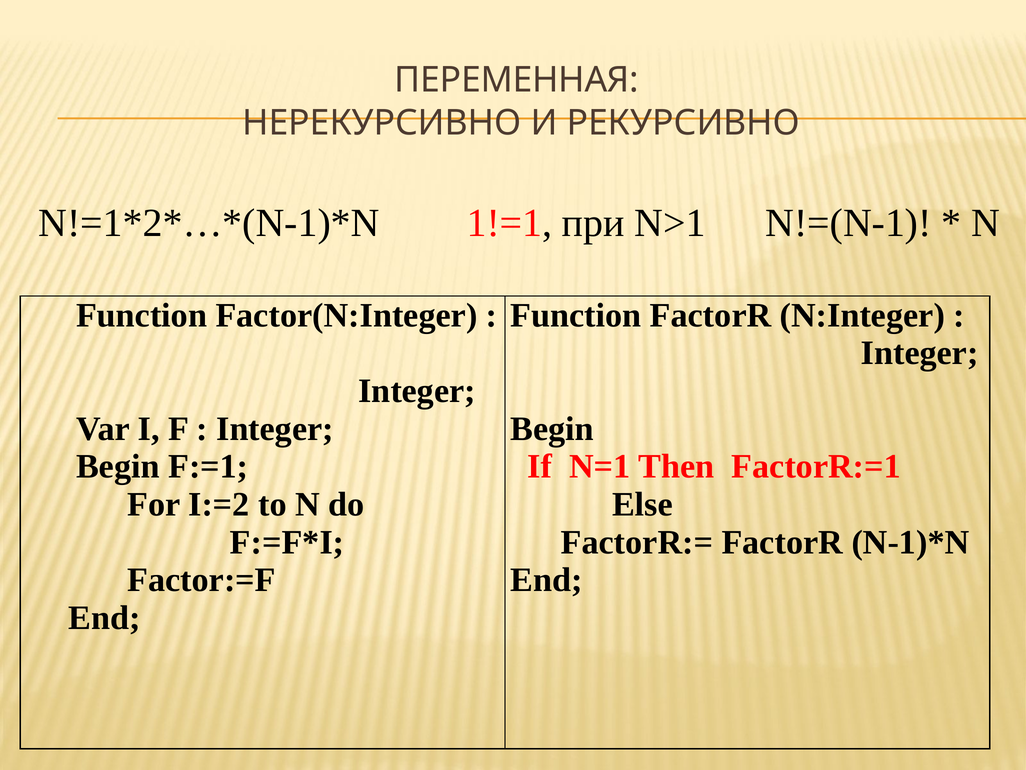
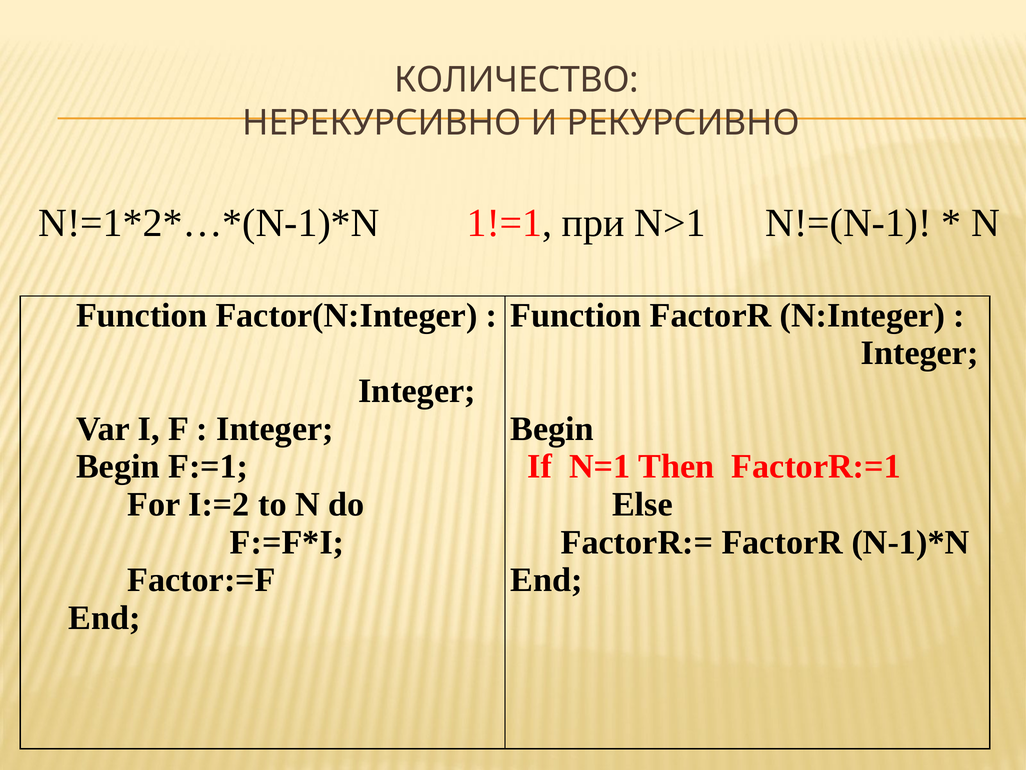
ПЕРЕМЕННАЯ: ПЕРЕМЕННАЯ -> КОЛИЧЕСТВО
